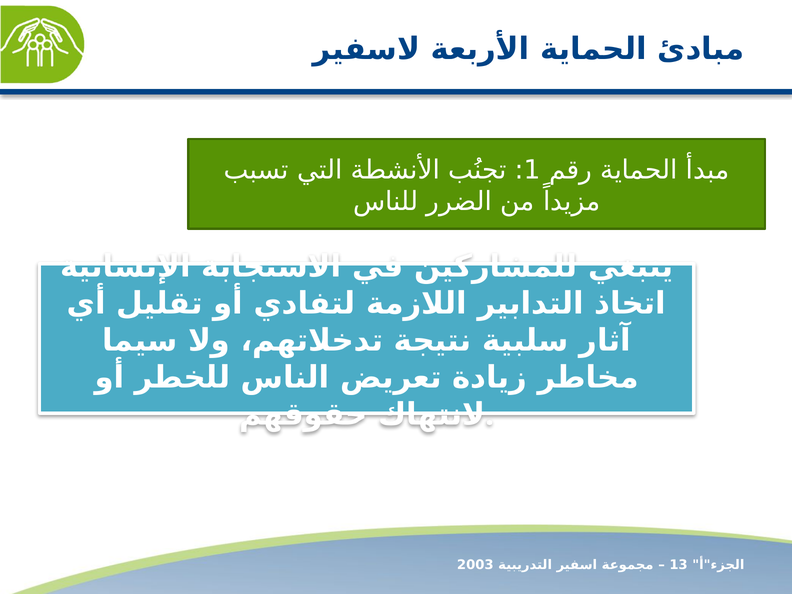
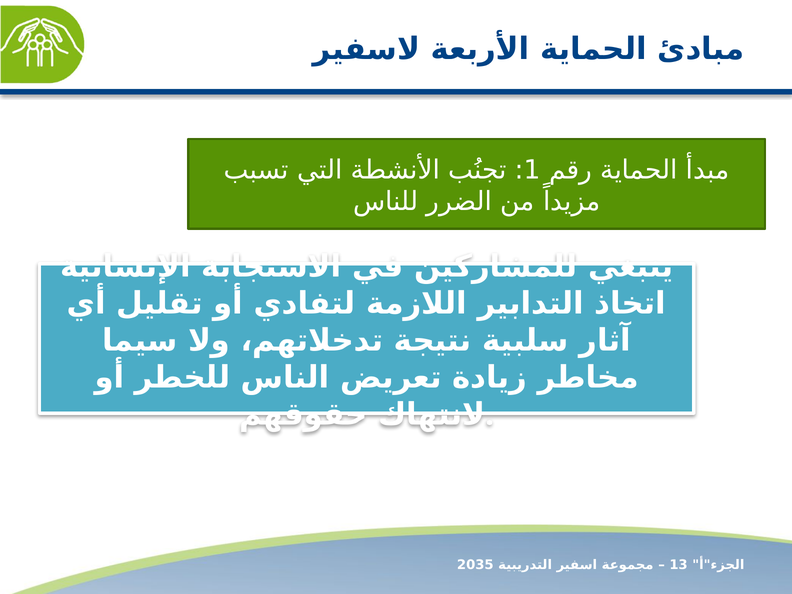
2003: 2003 -> 2035
